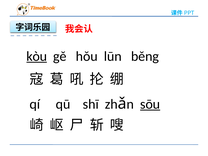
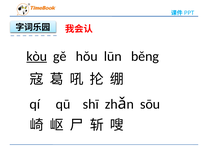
sōu underline: present -> none
